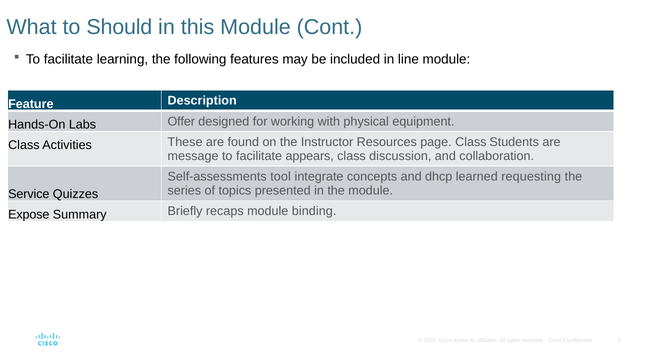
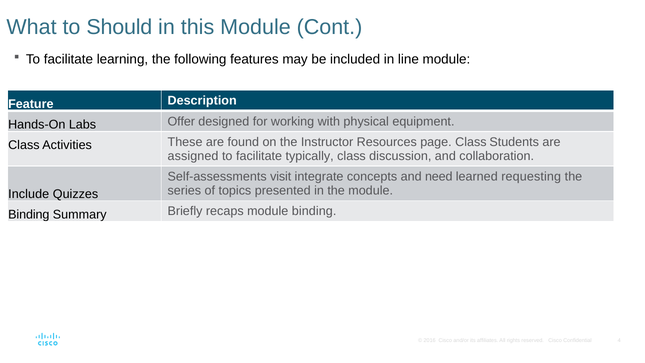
message: message -> assigned
appears: appears -> typically
tool: tool -> visit
dhcp: dhcp -> need
Service: Service -> Include
Expose at (29, 214): Expose -> Binding
